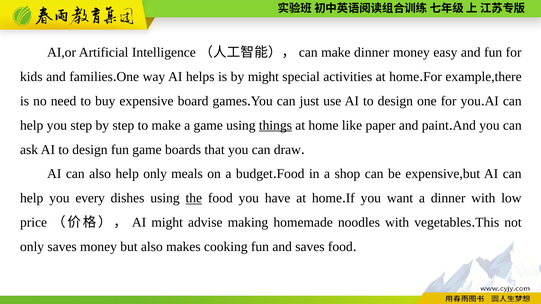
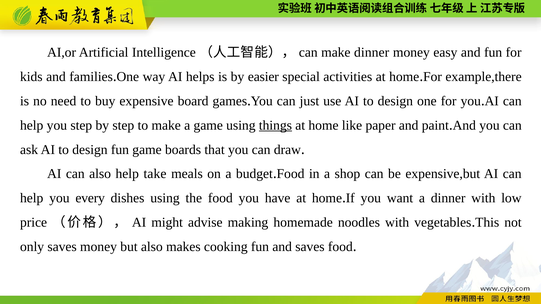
by might: might -> easier
help only: only -> take
the underline: present -> none
